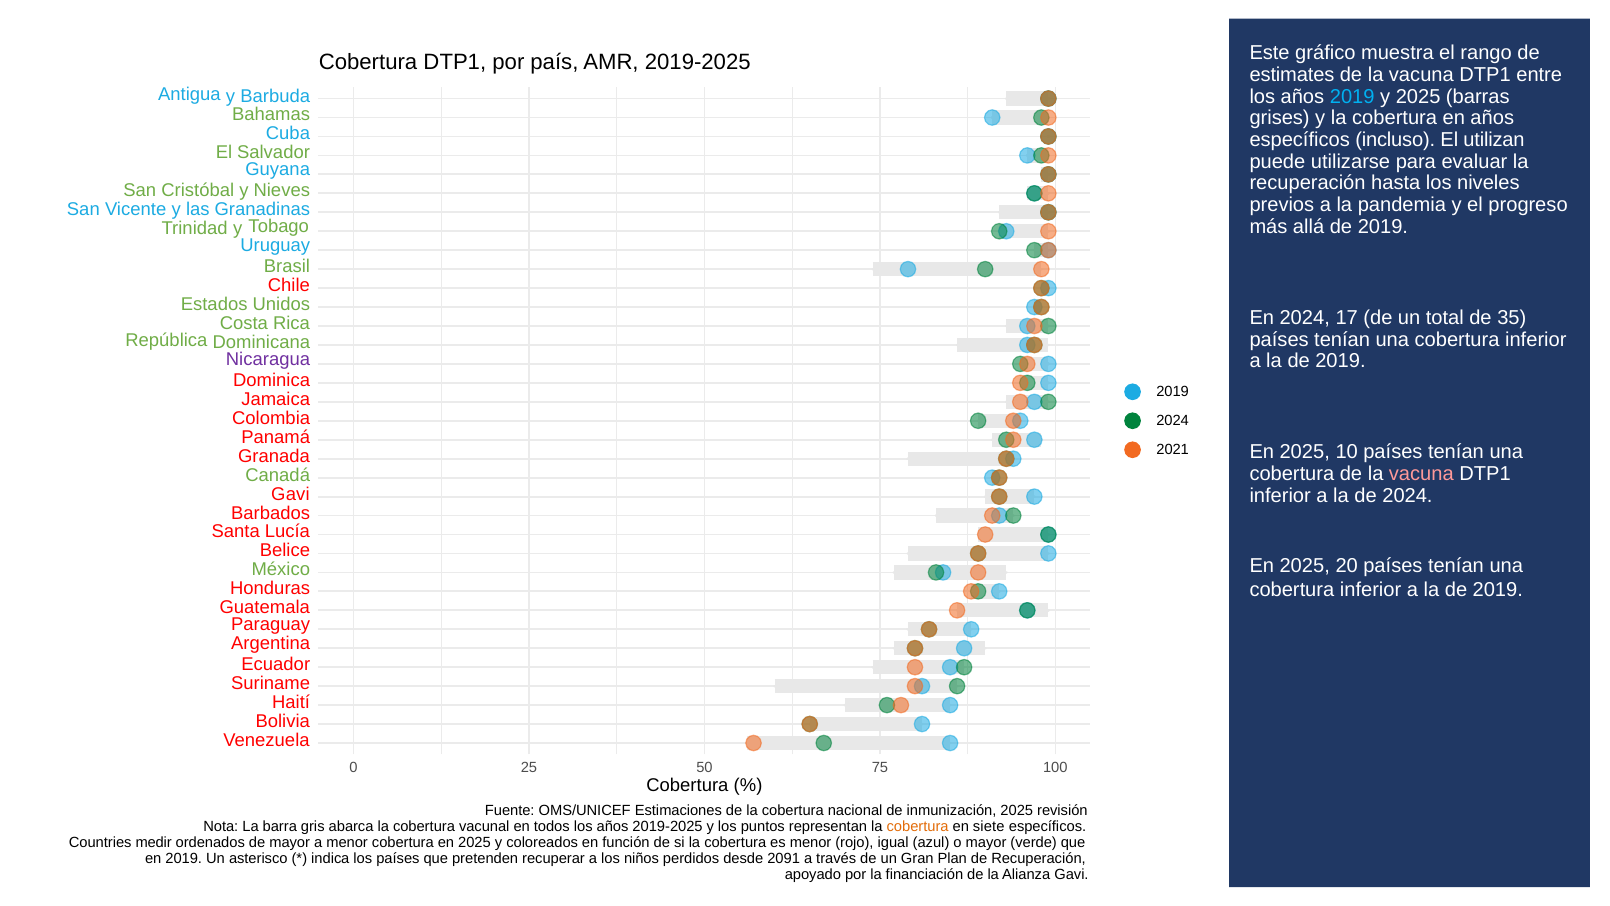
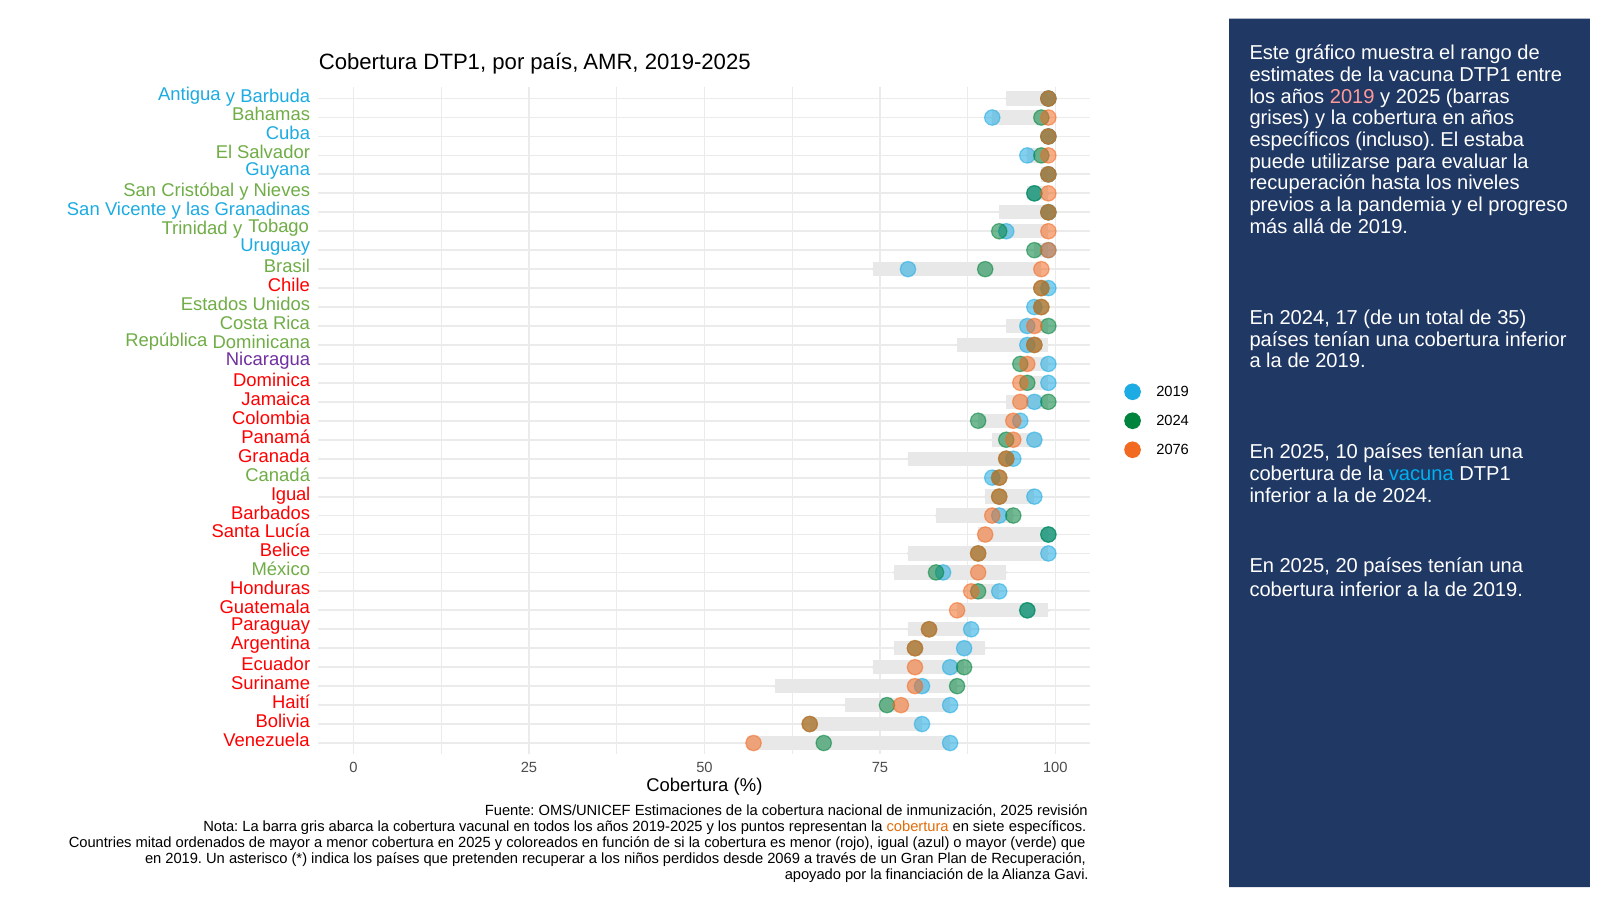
2019 at (1352, 96) colour: light blue -> pink
utilizan: utilizan -> estaba
2021: 2021 -> 2076
vacuna at (1421, 474) colour: pink -> light blue
Gavi at (290, 494): Gavi -> Igual
medir: medir -> mitad
2091: 2091 -> 2069
